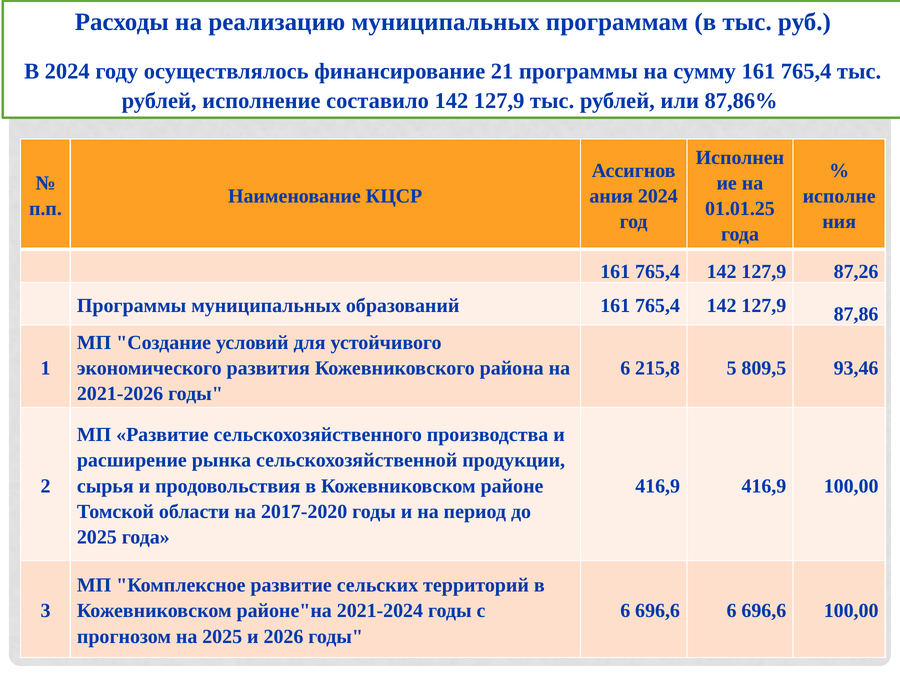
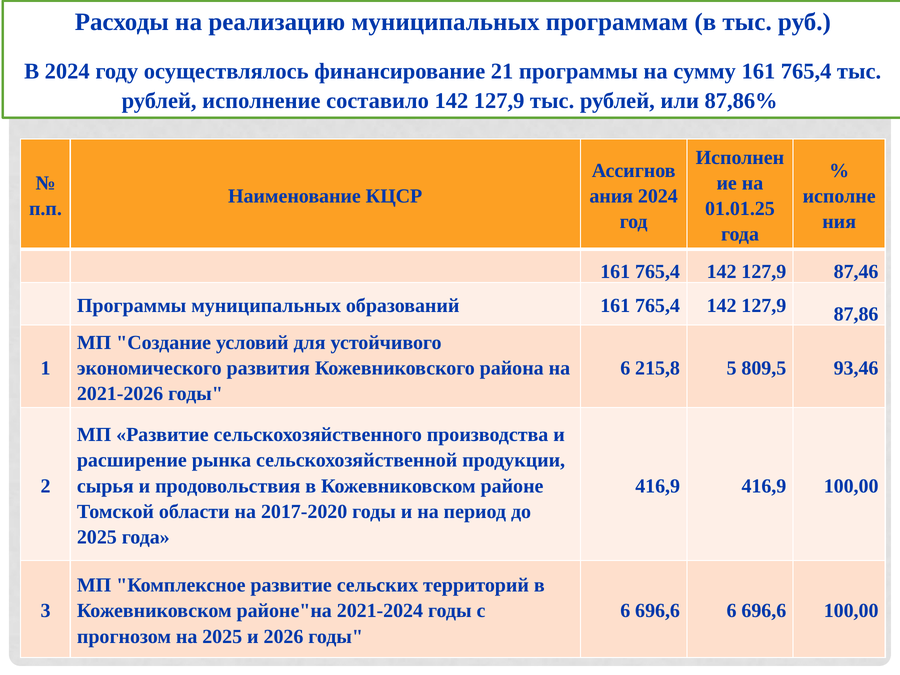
87,26: 87,26 -> 87,46
